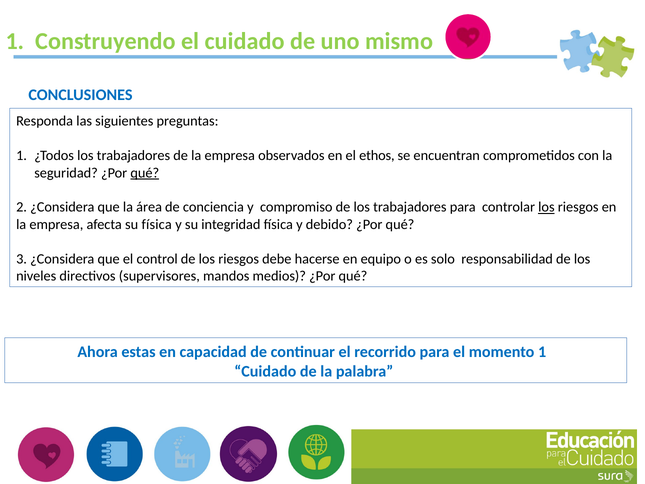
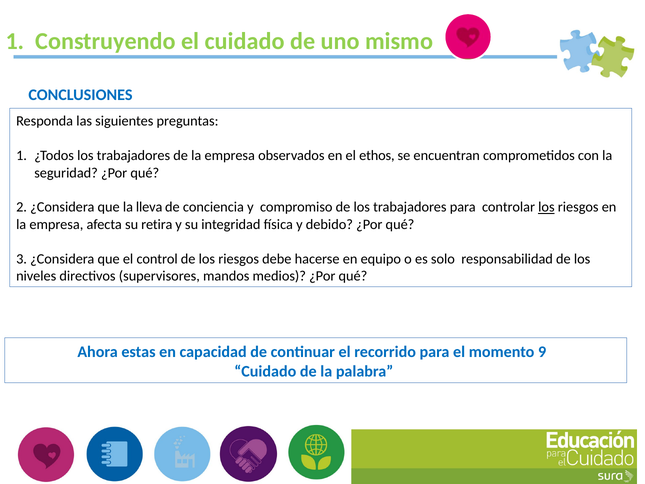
qué at (145, 173) underline: present -> none
área: área -> lleva
su física: física -> retira
momento 1: 1 -> 9
